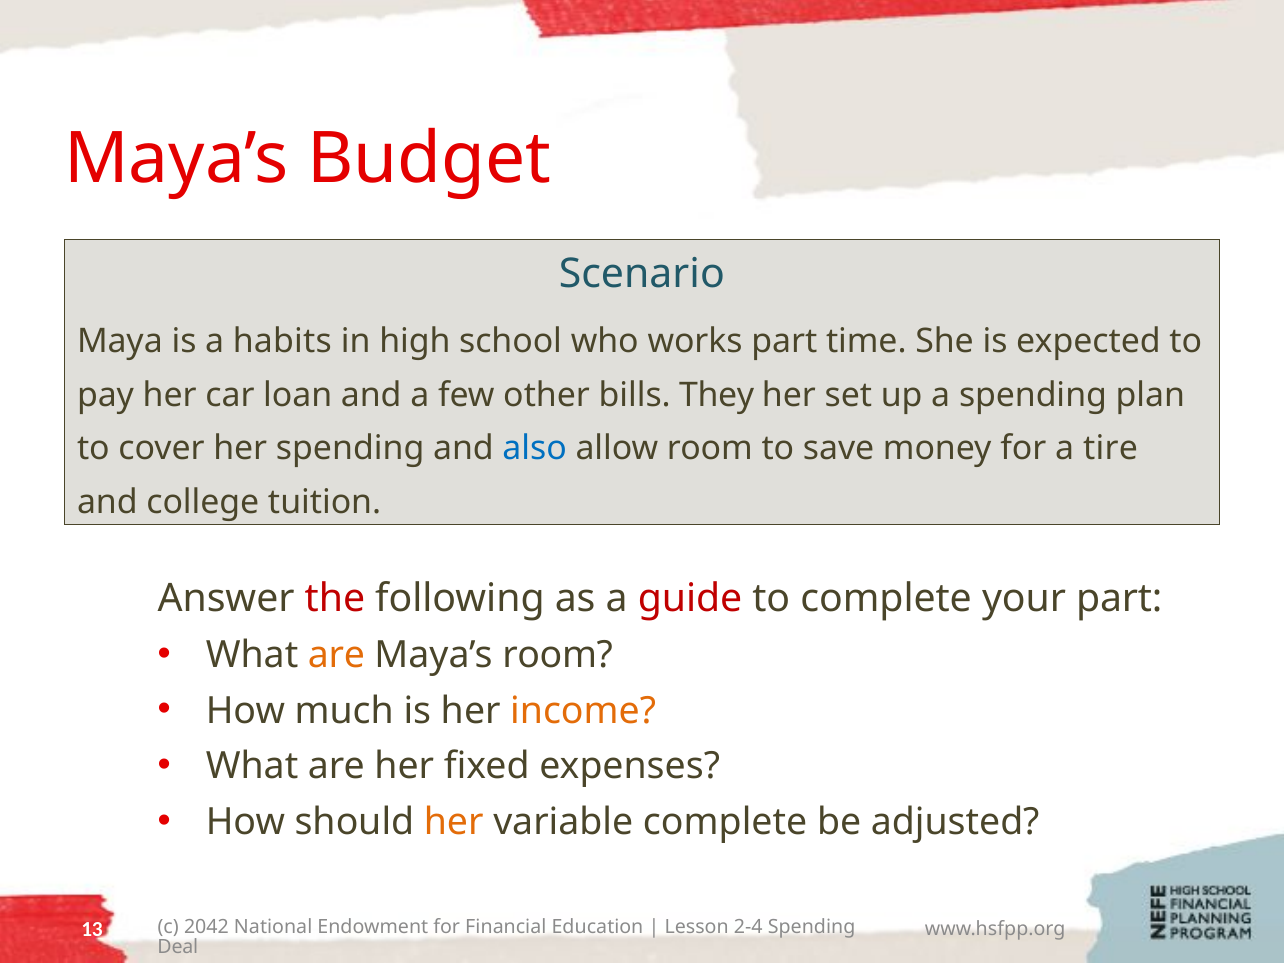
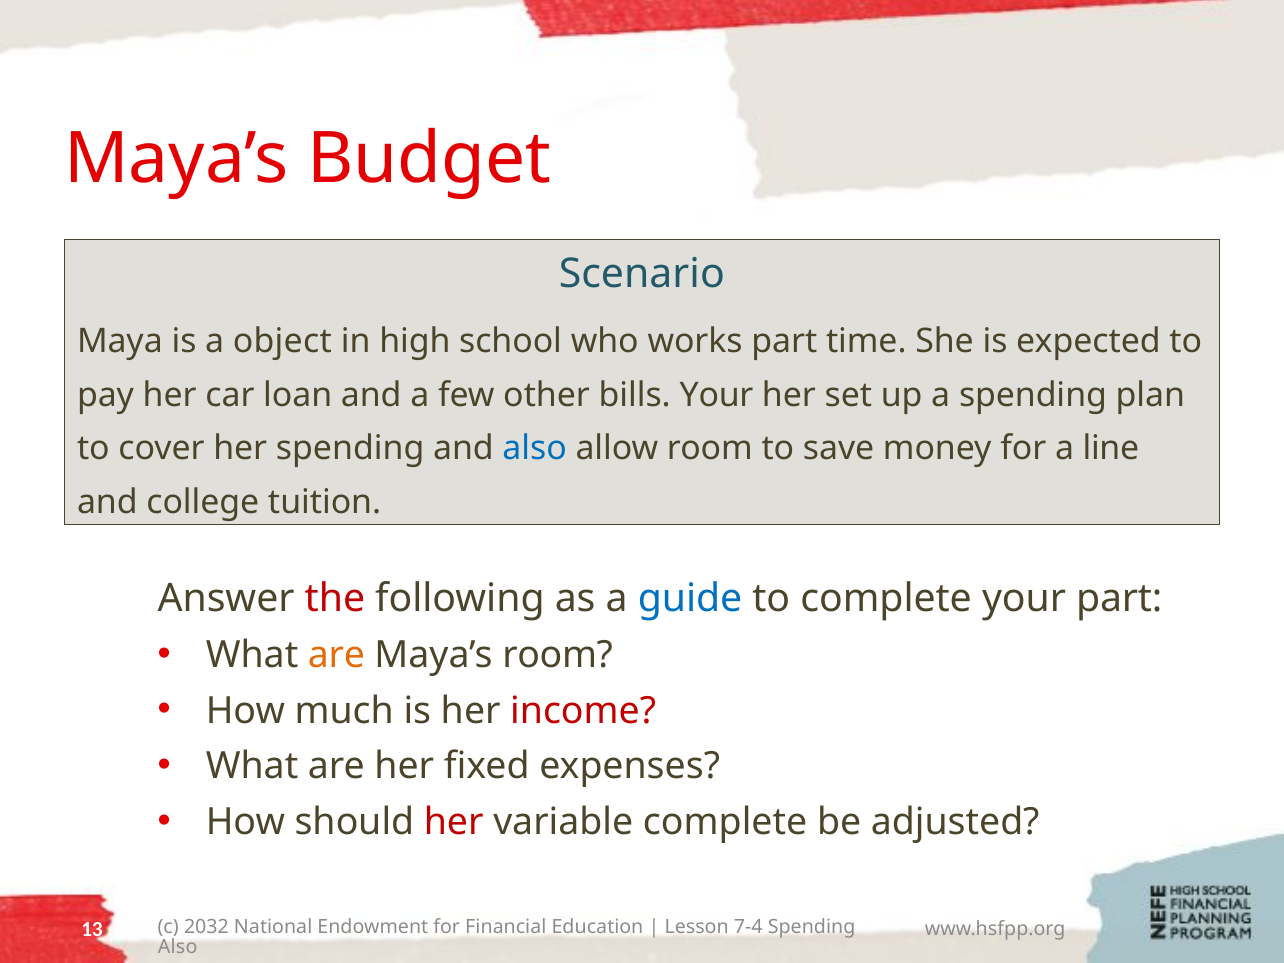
habits: habits -> object
bills They: They -> Your
tire: tire -> line
guide colour: red -> blue
income colour: orange -> red
her at (454, 822) colour: orange -> red
2042: 2042 -> 2032
2-4: 2-4 -> 7-4
Deal at (178, 947): Deal -> Also
